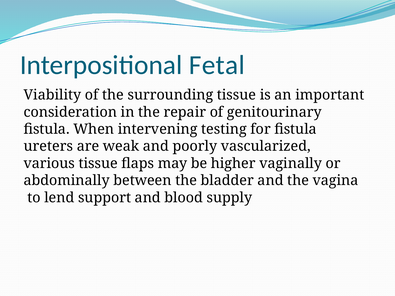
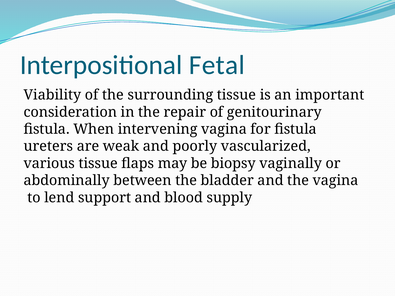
intervening testing: testing -> vagina
higher: higher -> biopsy
